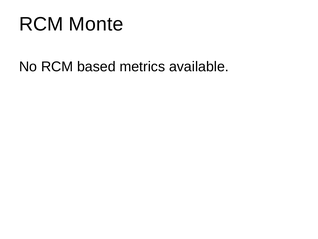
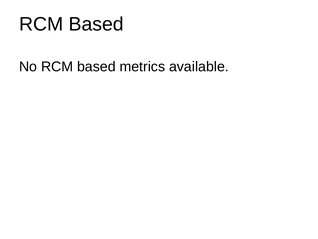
Monte at (96, 24): Monte -> Based
